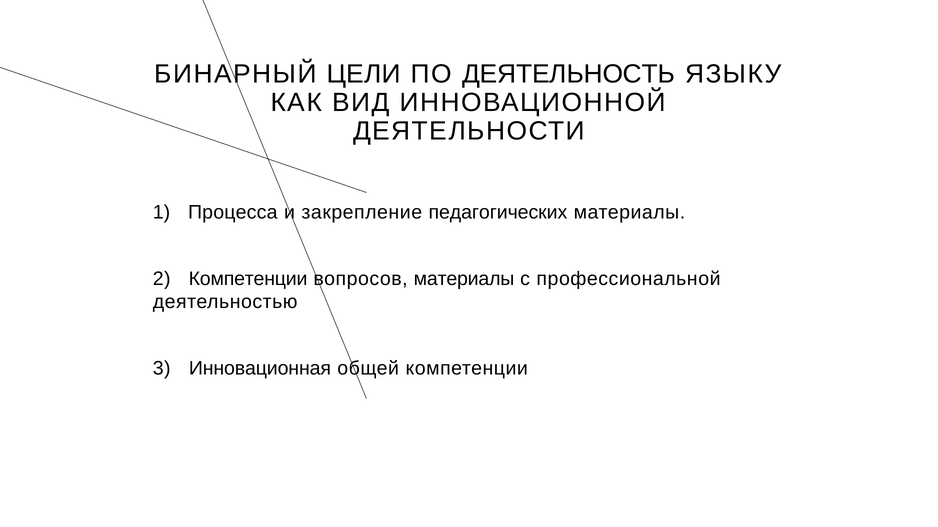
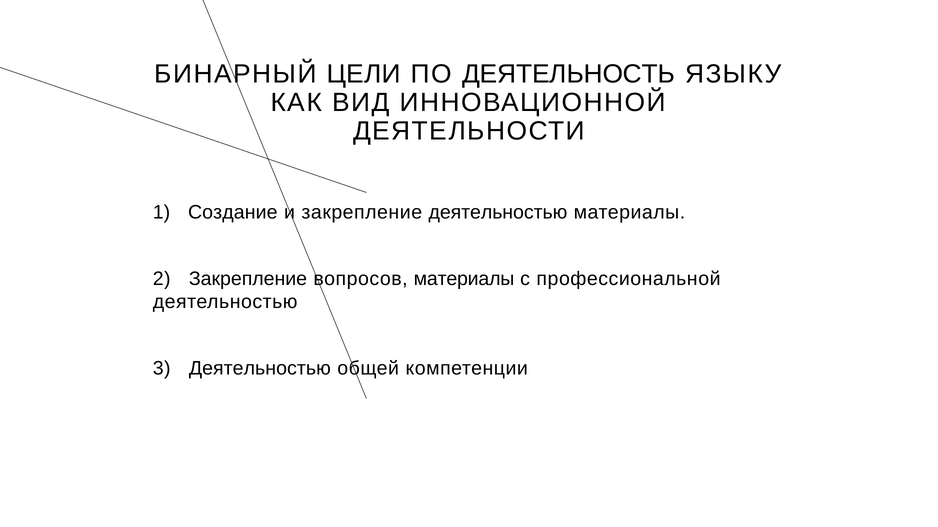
Процесса: Процесса -> Создание
закрепление педагогических: педагогических -> деятельностью
2 Компетенции: Компетенции -> Закрепление
3 Инновационная: Инновационная -> Деятельностью
